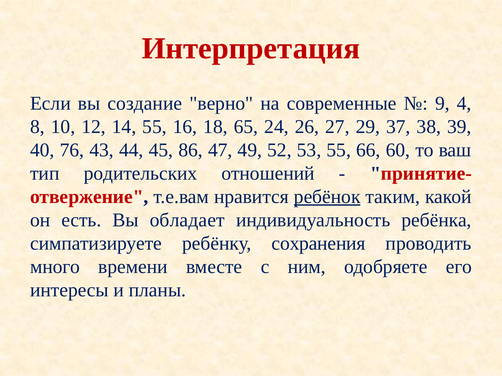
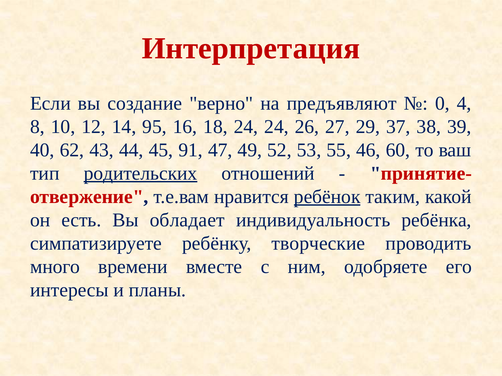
современные: современные -> предъявляют
9: 9 -> 0
14 55: 55 -> 95
18 65: 65 -> 24
76: 76 -> 62
86: 86 -> 91
66: 66 -> 46
родительских underline: none -> present
сохранения: сохранения -> творческие
